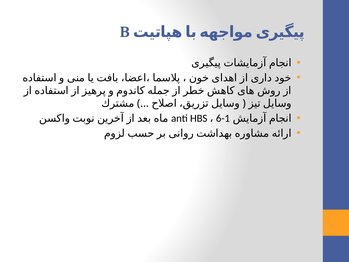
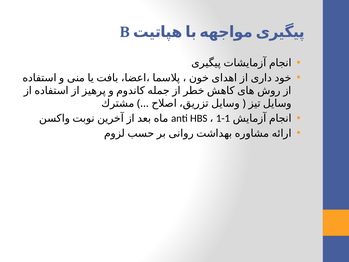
6-1: 6-1 -> 1-1
